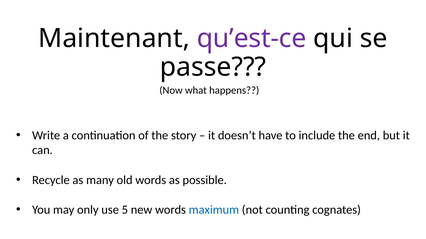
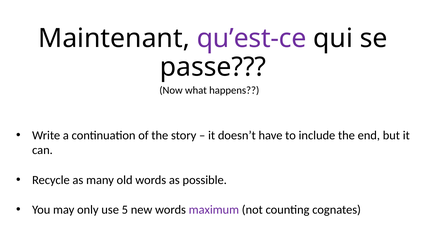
maximum colour: blue -> purple
